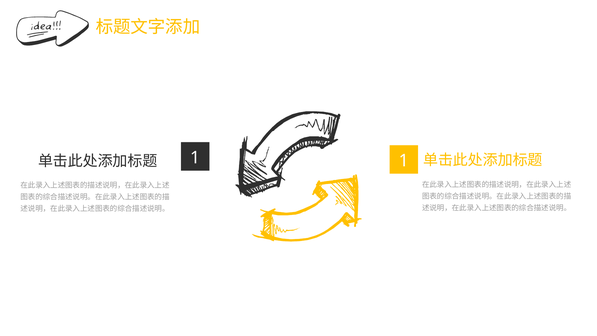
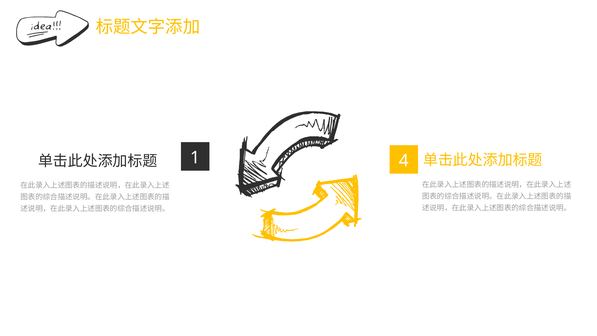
1 at (404, 161): 1 -> 4
